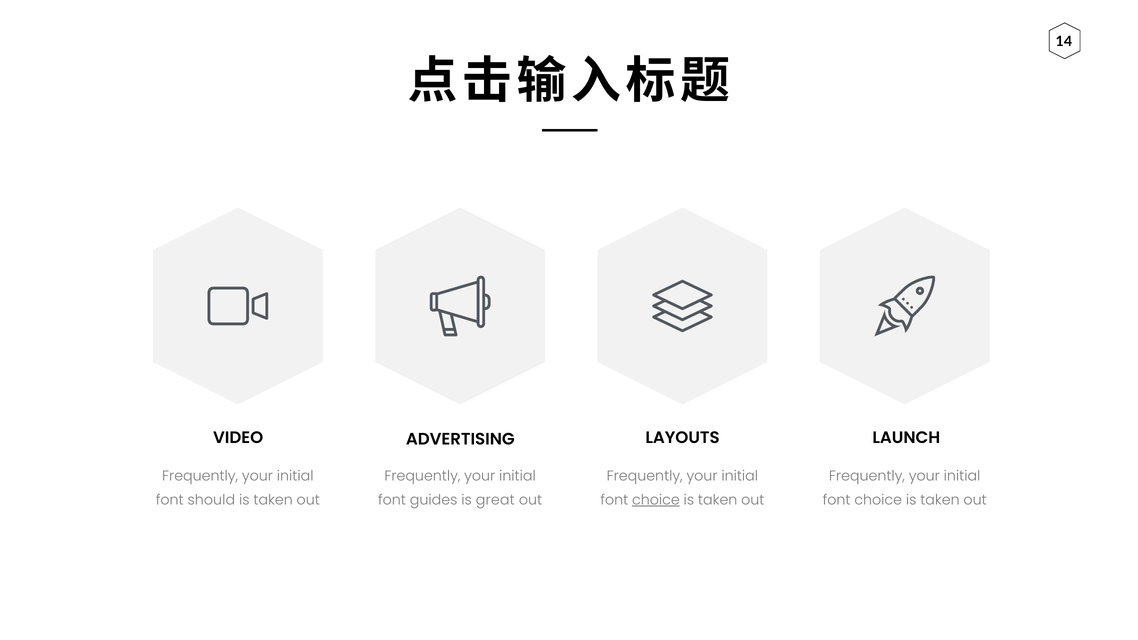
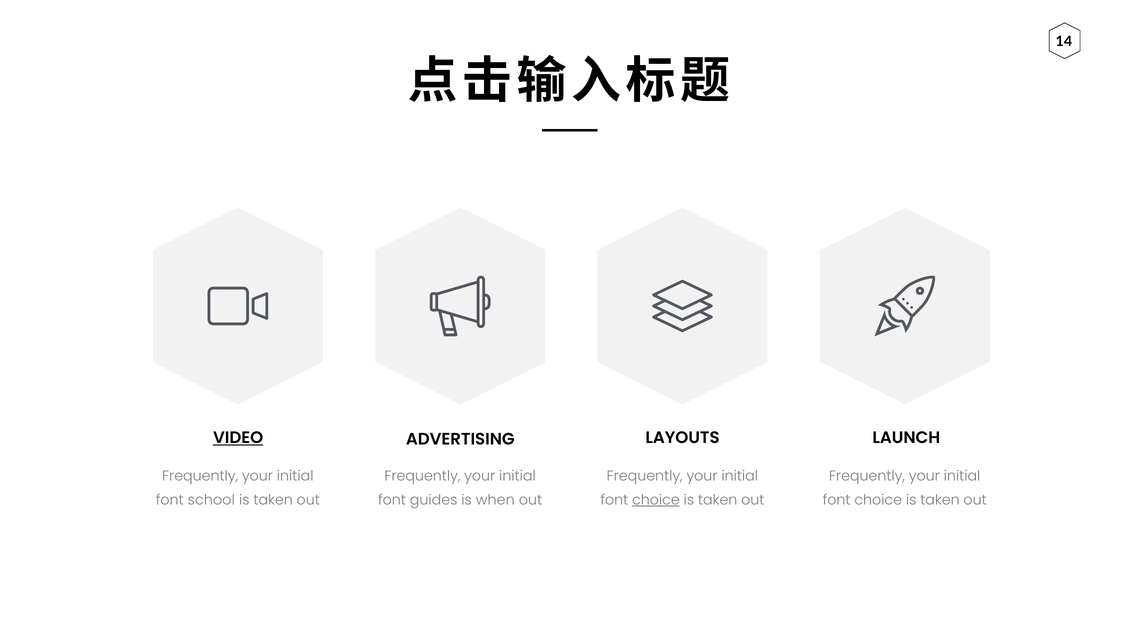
VIDEO underline: none -> present
should: should -> school
great: great -> when
